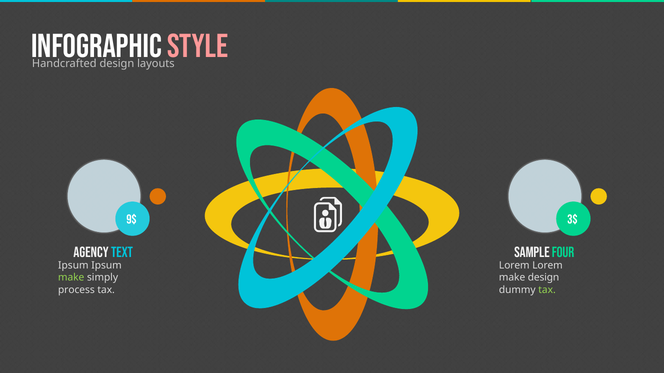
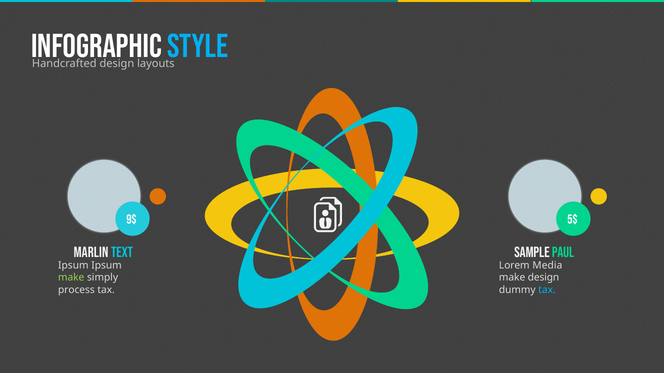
STYLE colour: pink -> light blue
3$: 3$ -> 5$
AGENCY: AGENCY -> MARLIN
FOUR: FOUR -> PAUL
Lorem Lorem: Lorem -> Media
tax at (547, 290) colour: light green -> light blue
